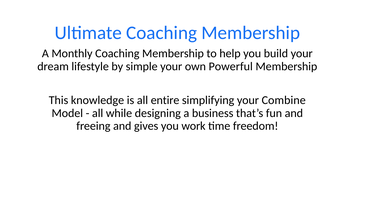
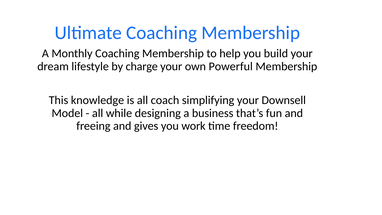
simple: simple -> charge
entire: entire -> coach
Combine: Combine -> Downsell
